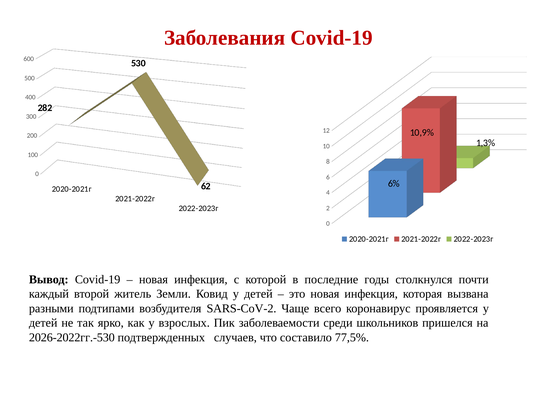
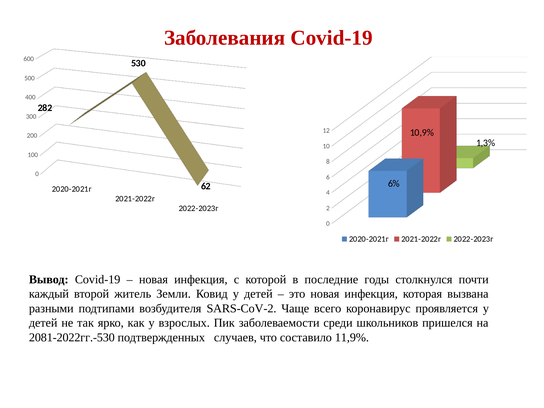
2026-2022гг.-530: 2026-2022гг.-530 -> 2081-2022гг.-530
77,5%: 77,5% -> 11,9%
